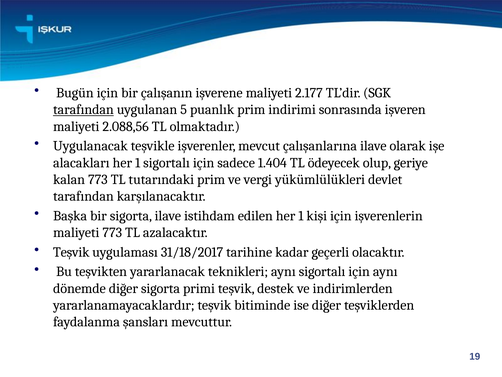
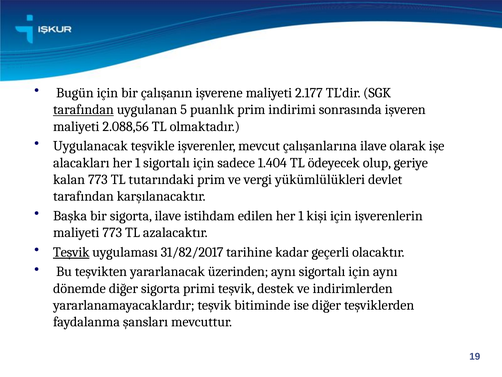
Teşvik at (71, 252) underline: none -> present
31/18/2017: 31/18/2017 -> 31/82/2017
teknikleri: teknikleri -> üzerinden
